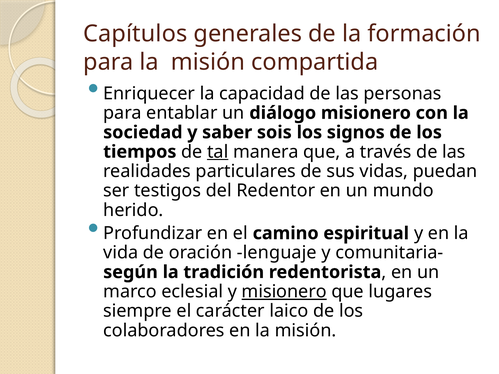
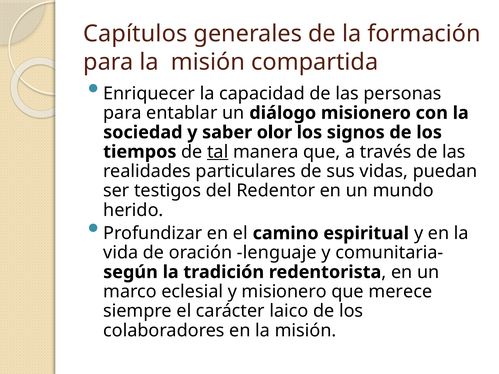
sois: sois -> olor
misionero at (284, 292) underline: present -> none
lugares: lugares -> merece
